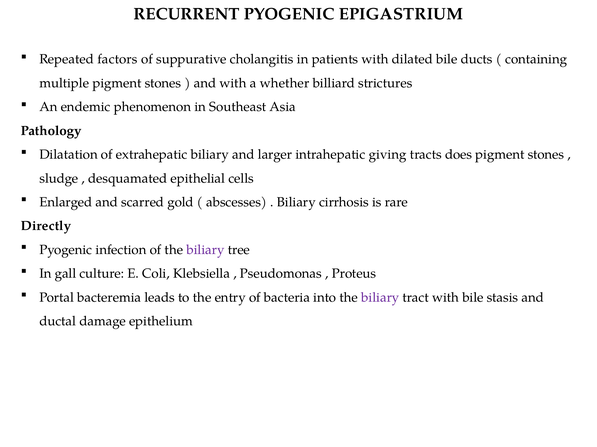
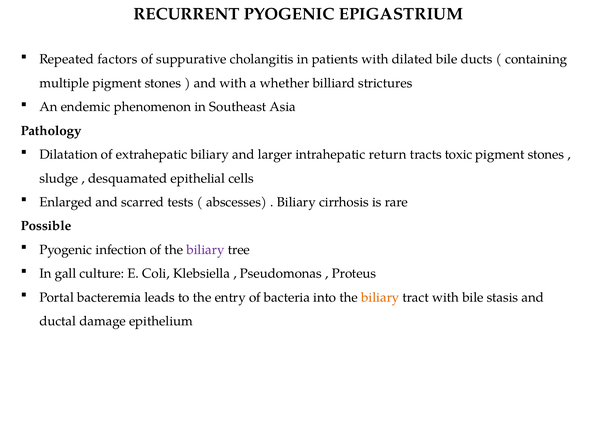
giving: giving -> return
does: does -> toxic
gold: gold -> tests
Directly: Directly -> Possible
biliary at (380, 298) colour: purple -> orange
